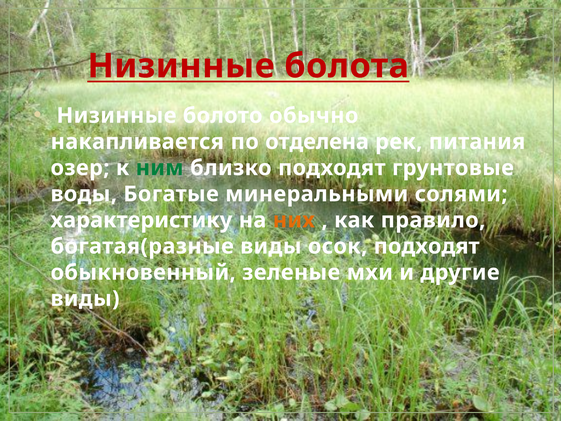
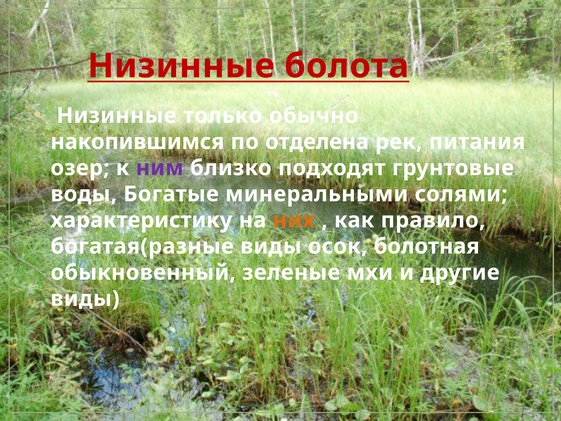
болото: болото -> только
накапливается: накапливается -> накопившимся
ним colour: green -> purple
осок подходят: подходят -> болотная
